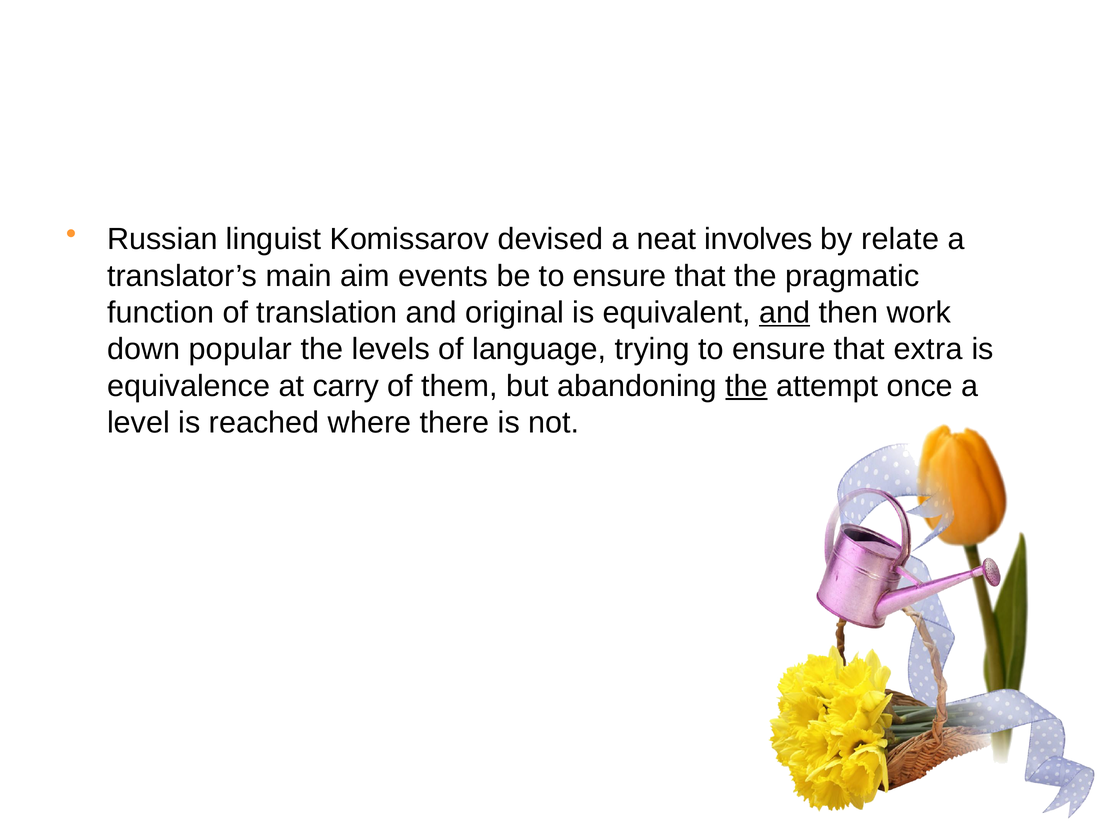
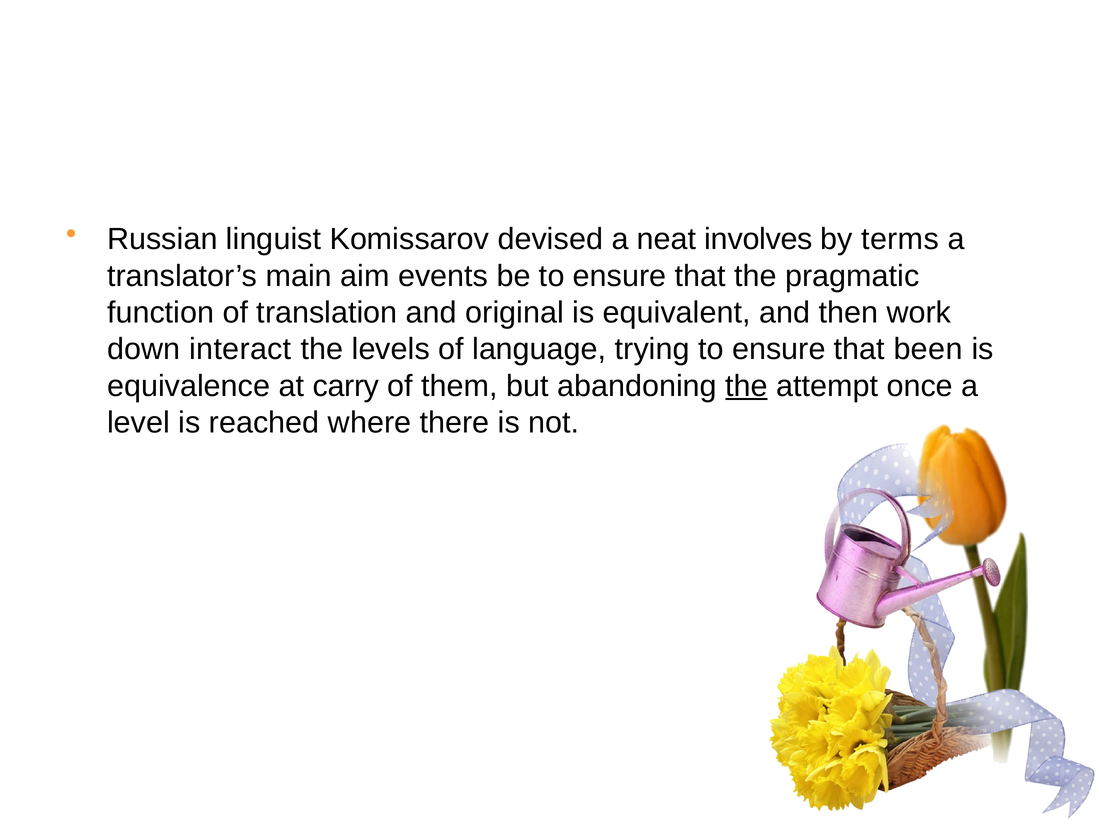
relate: relate -> terms
and at (785, 312) underline: present -> none
popular: popular -> interact
extra: extra -> been
